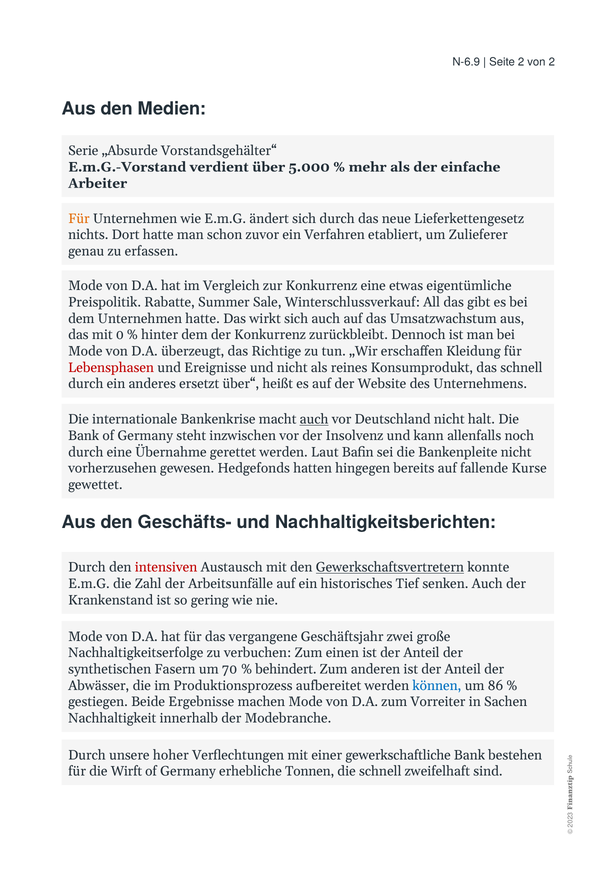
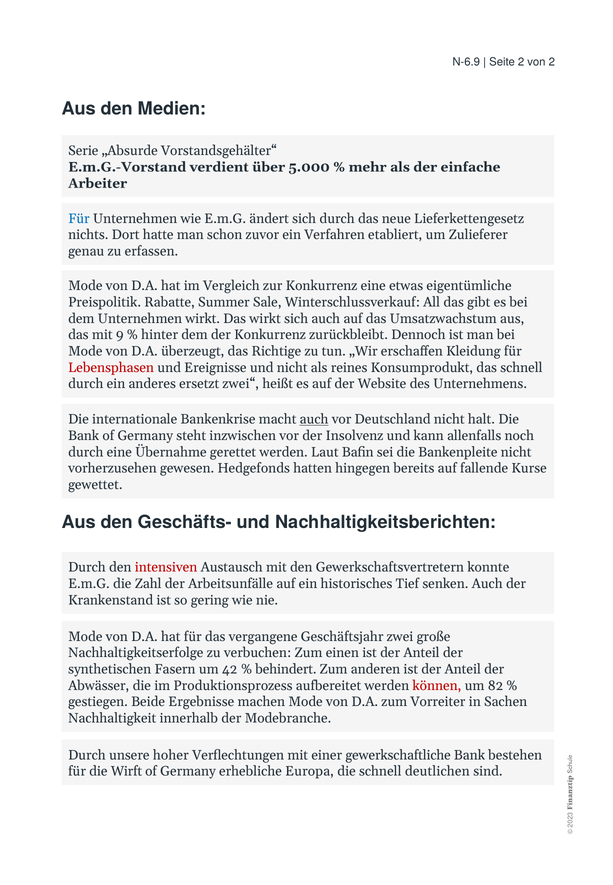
Für at (79, 219) colour: orange -> blue
Unternehmen hatte: hatte -> wirkt
mit 0: 0 -> 9
über“: über“ -> zwei“
Gewerkschaftsvertretern underline: present -> none
70: 70 -> 42
können colour: blue -> red
86: 86 -> 82
Tonnen: Tonnen -> Europa
zweifelhaft: zweifelhaft -> deutlichen
